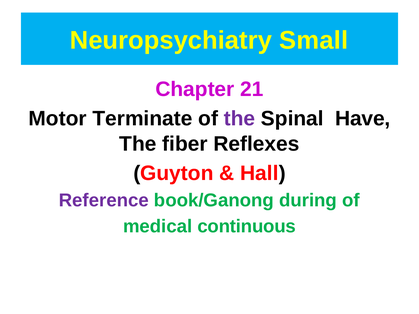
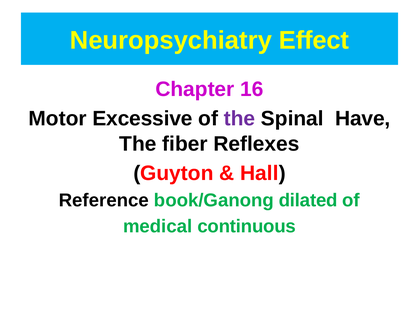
Small: Small -> Effect
21: 21 -> 16
Terminate: Terminate -> Excessive
Reference colour: purple -> black
during: during -> dilated
